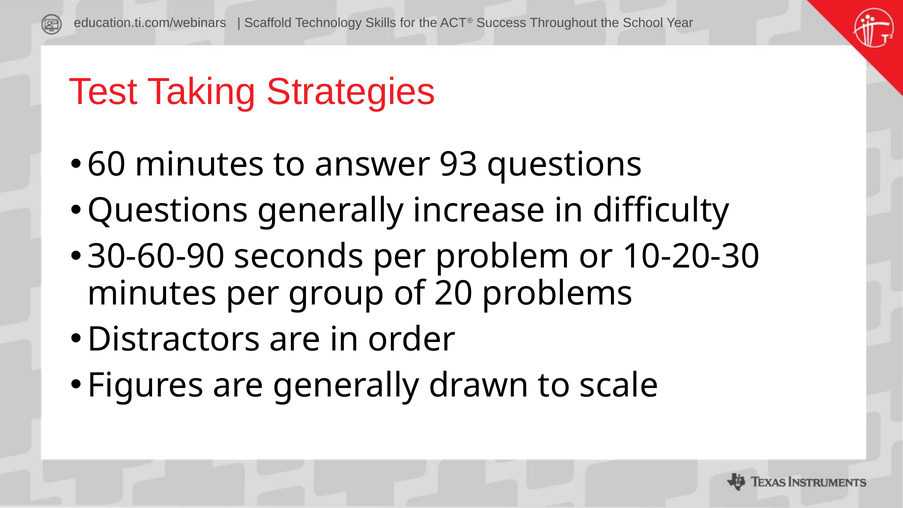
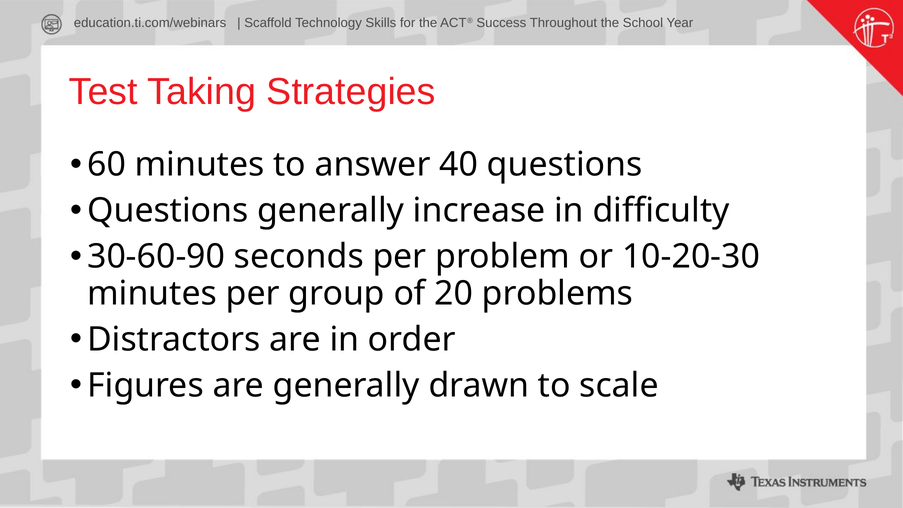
93: 93 -> 40
